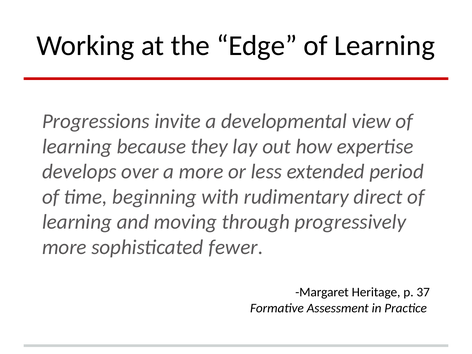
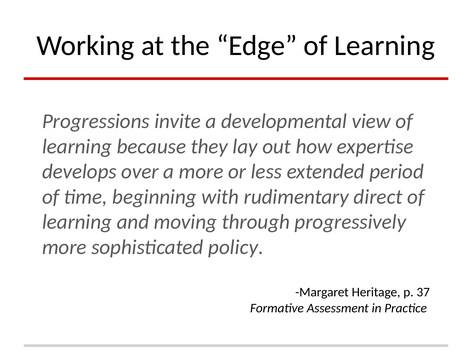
fewer: fewer -> policy
